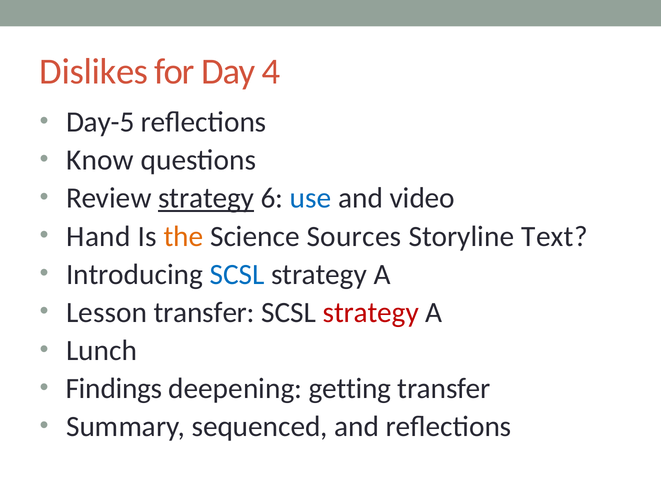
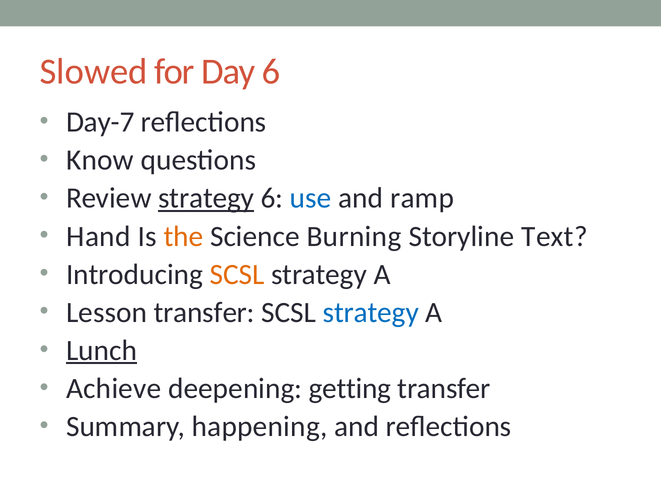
Dislikes: Dislikes -> Slowed
Day 4: 4 -> 6
Day-5: Day-5 -> Day-7
video: video -> ramp
Sources: Sources -> Burning
SCSL at (237, 274) colour: blue -> orange
strategy at (371, 312) colour: red -> blue
Lunch underline: none -> present
Findings: Findings -> Achieve
sequenced: sequenced -> happening
